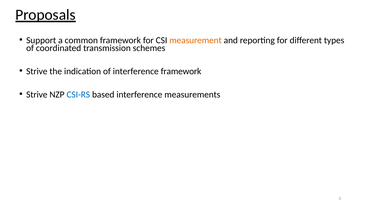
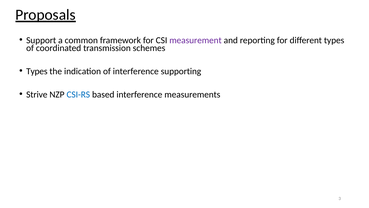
measurement colour: orange -> purple
Strive at (37, 71): Strive -> Types
interference framework: framework -> supporting
